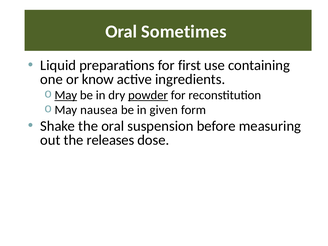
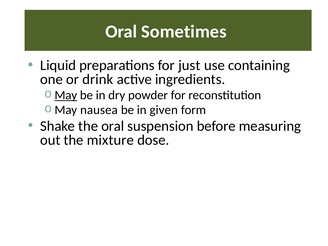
first: first -> just
know: know -> drink
powder underline: present -> none
releases: releases -> mixture
